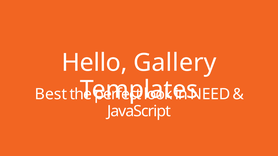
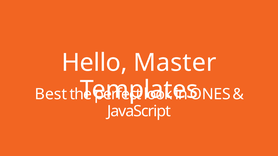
Gallery: Gallery -> Master
NEED: NEED -> ONES
